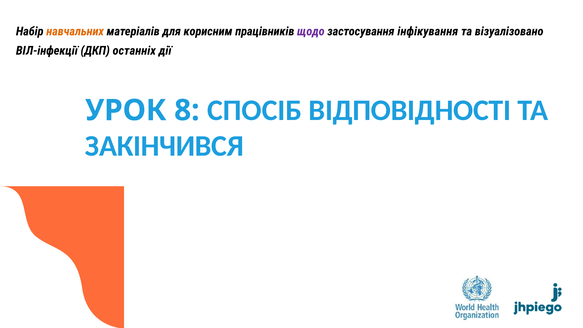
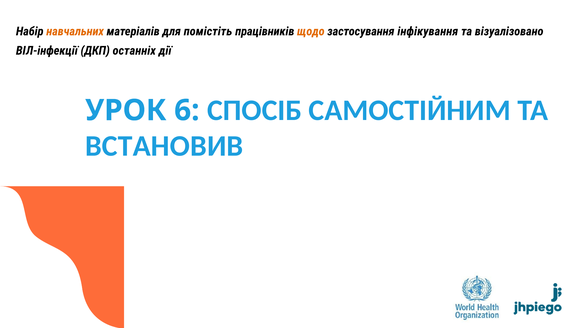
корисним: корисним -> помістіть
щодо colour: purple -> orange
8: 8 -> 6
ВІДПОВІДНОСТІ: ВІДПОВІДНОСТІ -> САМОСТІЙНИМ
ЗАКІНЧИВСЯ: ЗАКІНЧИВСЯ -> ВСТАНОВИВ
